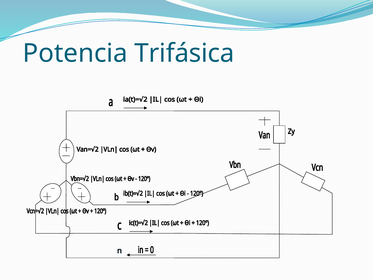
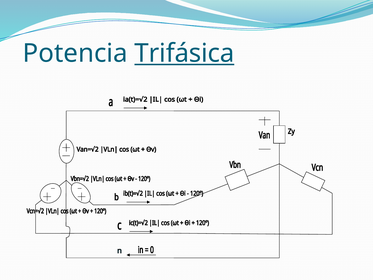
Trifásica underline: none -> present
